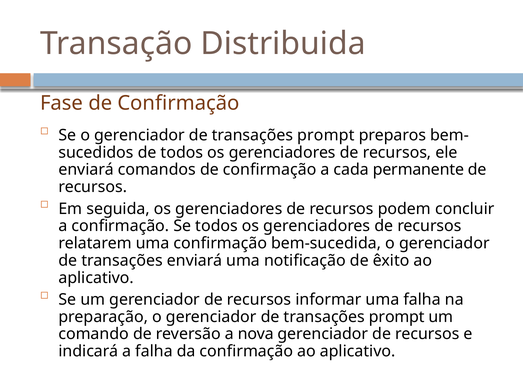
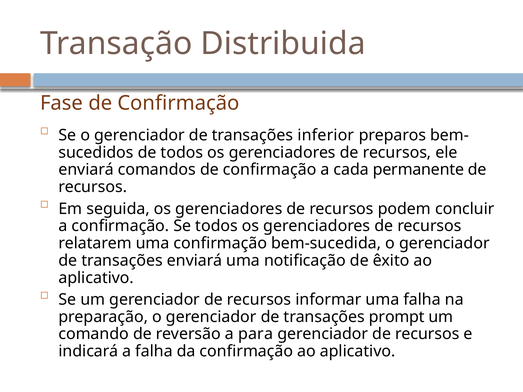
prompt at (326, 135): prompt -> inferior
nova: nova -> para
